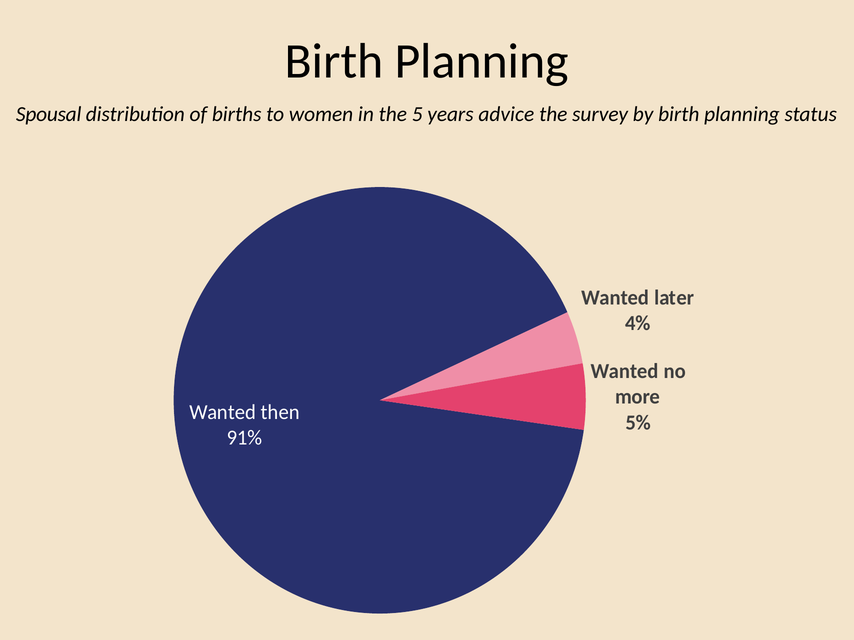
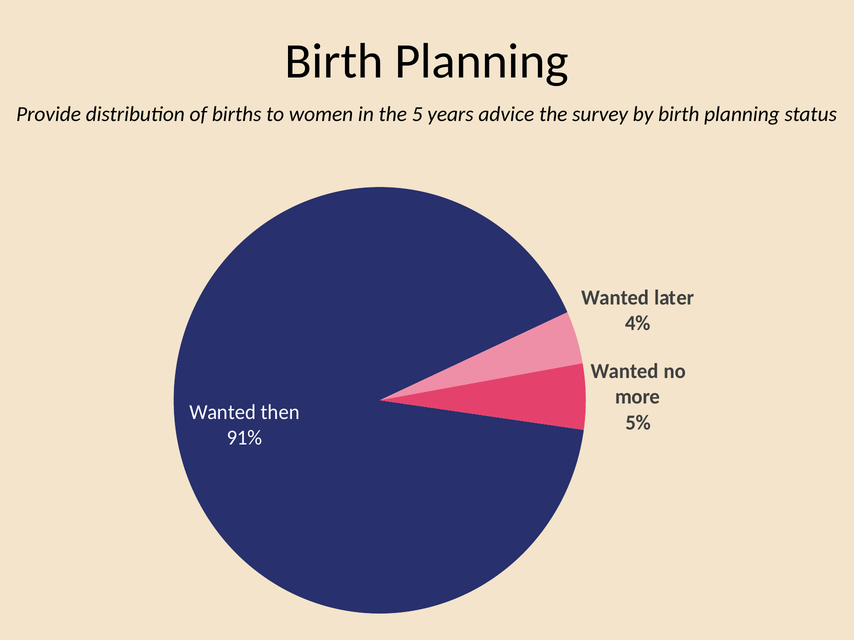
Spousal: Spousal -> Provide
